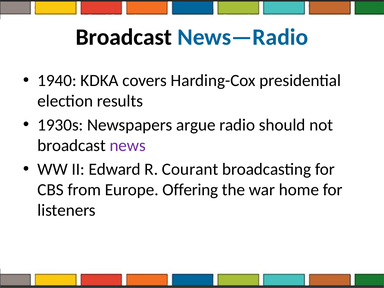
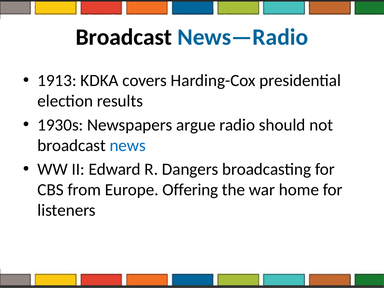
1940: 1940 -> 1913
news colour: purple -> blue
Courant: Courant -> Dangers
